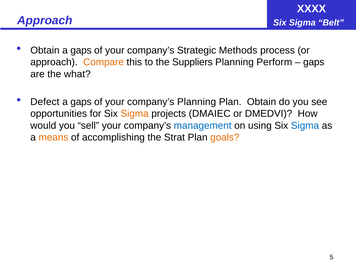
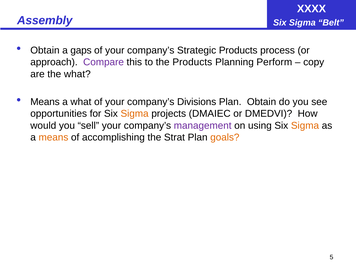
Approach at (45, 20): Approach -> Assembly
Strategic Methods: Methods -> Products
Compare colour: orange -> purple
the Suppliers: Suppliers -> Products
gaps at (314, 62): gaps -> copy
Defect at (45, 102): Defect -> Means
gaps at (81, 102): gaps -> what
company’s Planning: Planning -> Divisions
management colour: blue -> purple
Sigma at (305, 125) colour: blue -> orange
